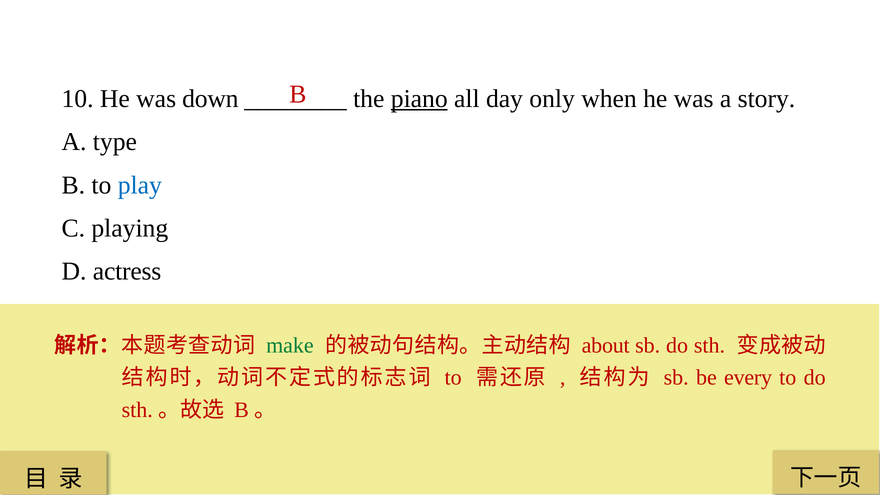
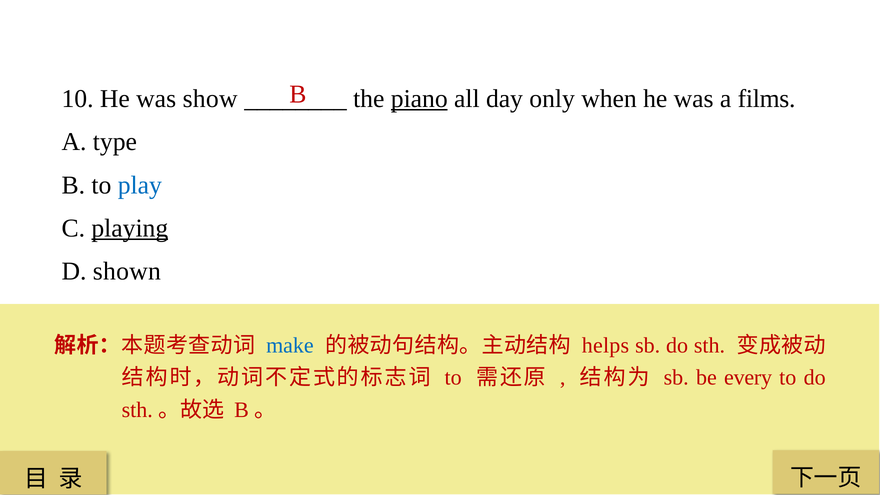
down: down -> show
story: story -> films
playing underline: none -> present
actress: actress -> shown
make colour: green -> blue
about: about -> helps
